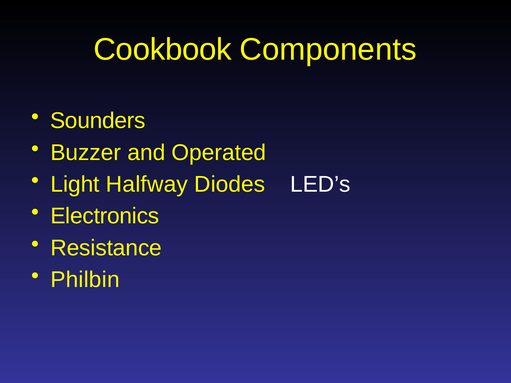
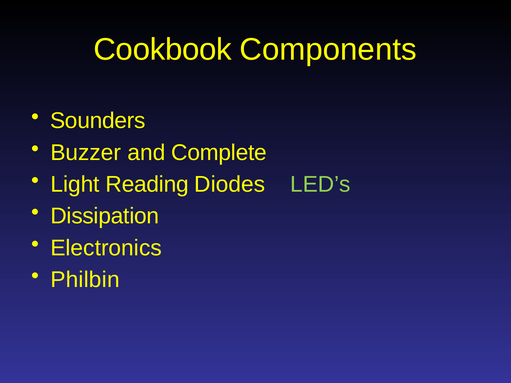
Operated: Operated -> Complete
Halfway: Halfway -> Reading
LED’s colour: white -> light green
Electronics: Electronics -> Dissipation
Resistance: Resistance -> Electronics
